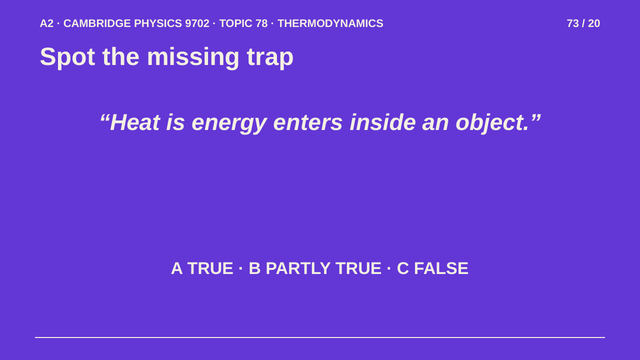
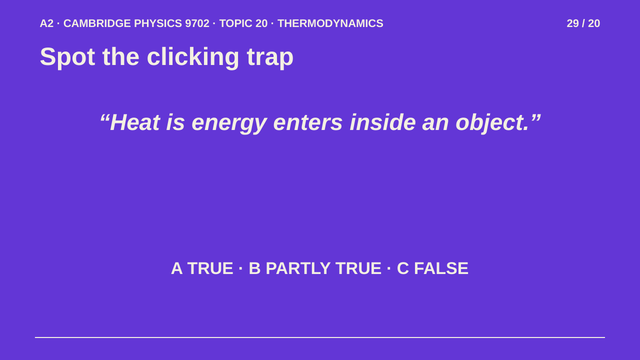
TOPIC 78: 78 -> 20
73: 73 -> 29
missing: missing -> clicking
